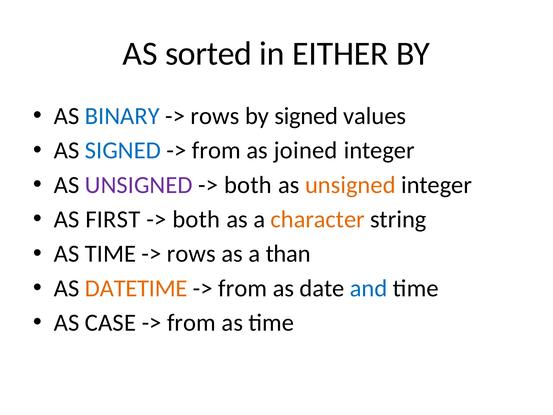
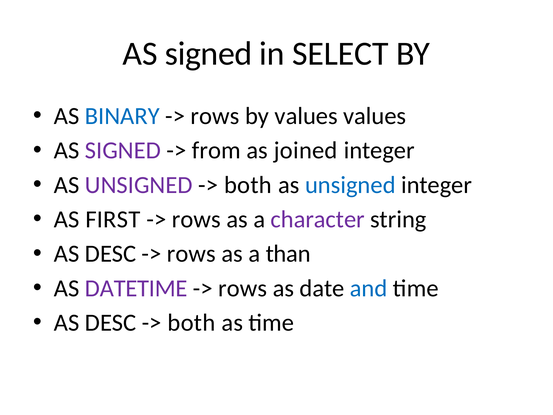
sorted at (209, 54): sorted -> signed
EITHER: EITHER -> SELECT
by signed: signed -> values
SIGNED at (123, 150) colour: blue -> purple
unsigned at (350, 185) colour: orange -> blue
both at (196, 219): both -> rows
character colour: orange -> purple
TIME at (111, 254): TIME -> DESC
DATETIME colour: orange -> purple
from at (243, 288): from -> rows
CASE at (111, 323): CASE -> DESC
from at (192, 323): from -> both
